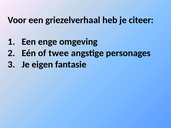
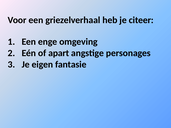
twee: twee -> apart
